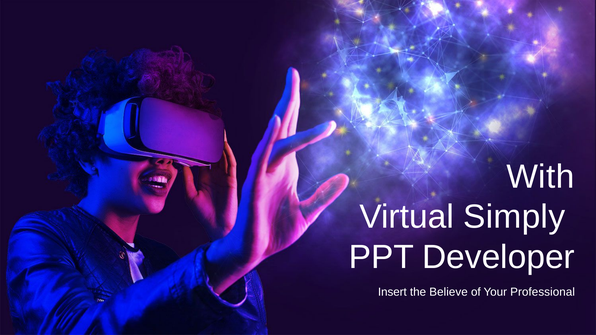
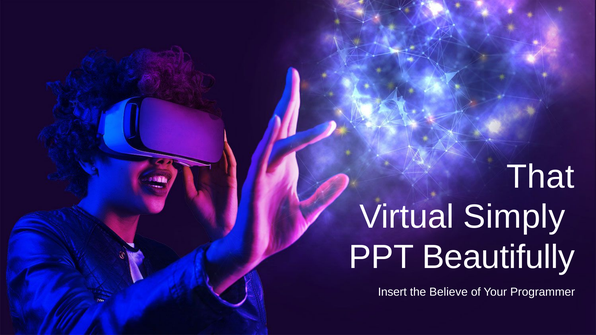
With: With -> That
Developer: Developer -> Beautifully
Professional: Professional -> Programmer
